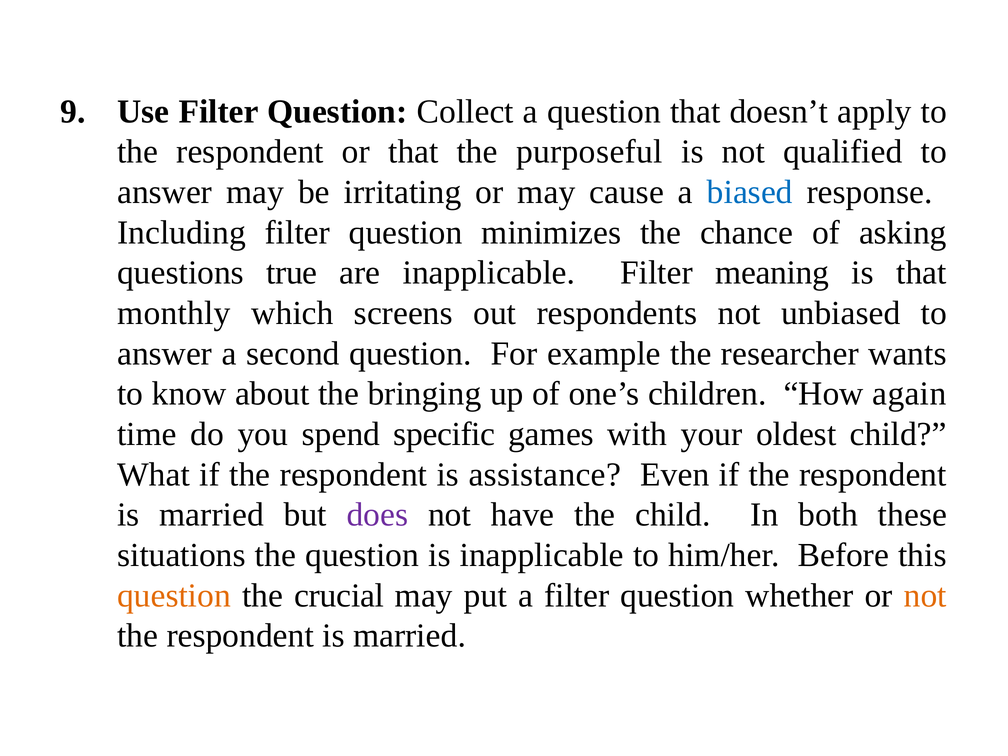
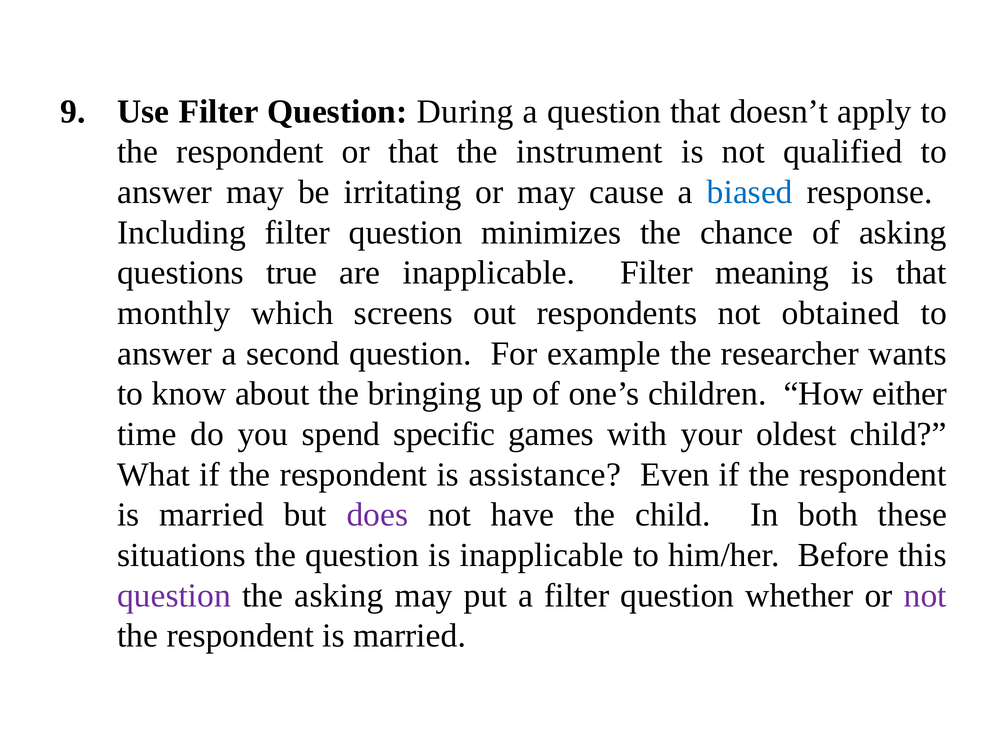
Collect: Collect -> During
purposeful: purposeful -> instrument
unbiased: unbiased -> obtained
again: again -> either
question at (174, 595) colour: orange -> purple
the crucial: crucial -> asking
not at (925, 595) colour: orange -> purple
